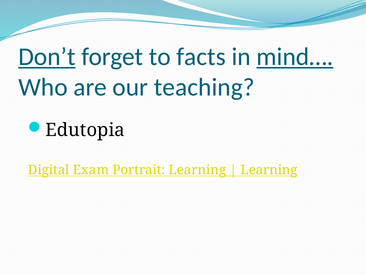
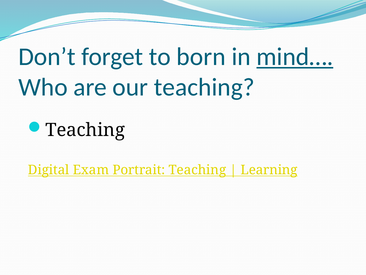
Don’t underline: present -> none
facts: facts -> born
Edutopia at (85, 130): Edutopia -> Teaching
Portrait Learning: Learning -> Teaching
